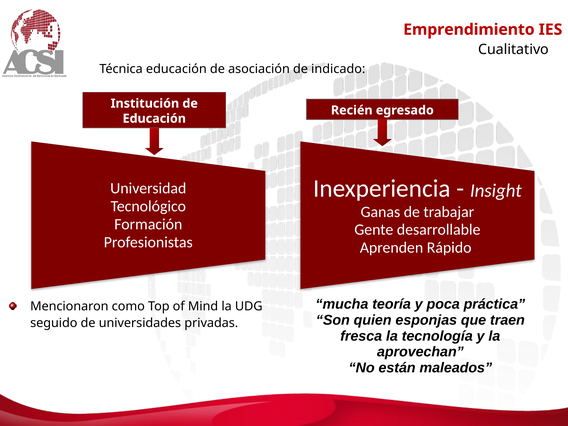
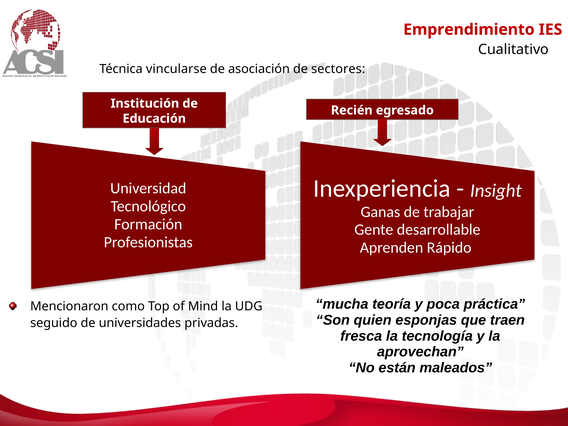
Técnica educación: educación -> vincularse
indicado: indicado -> sectores
